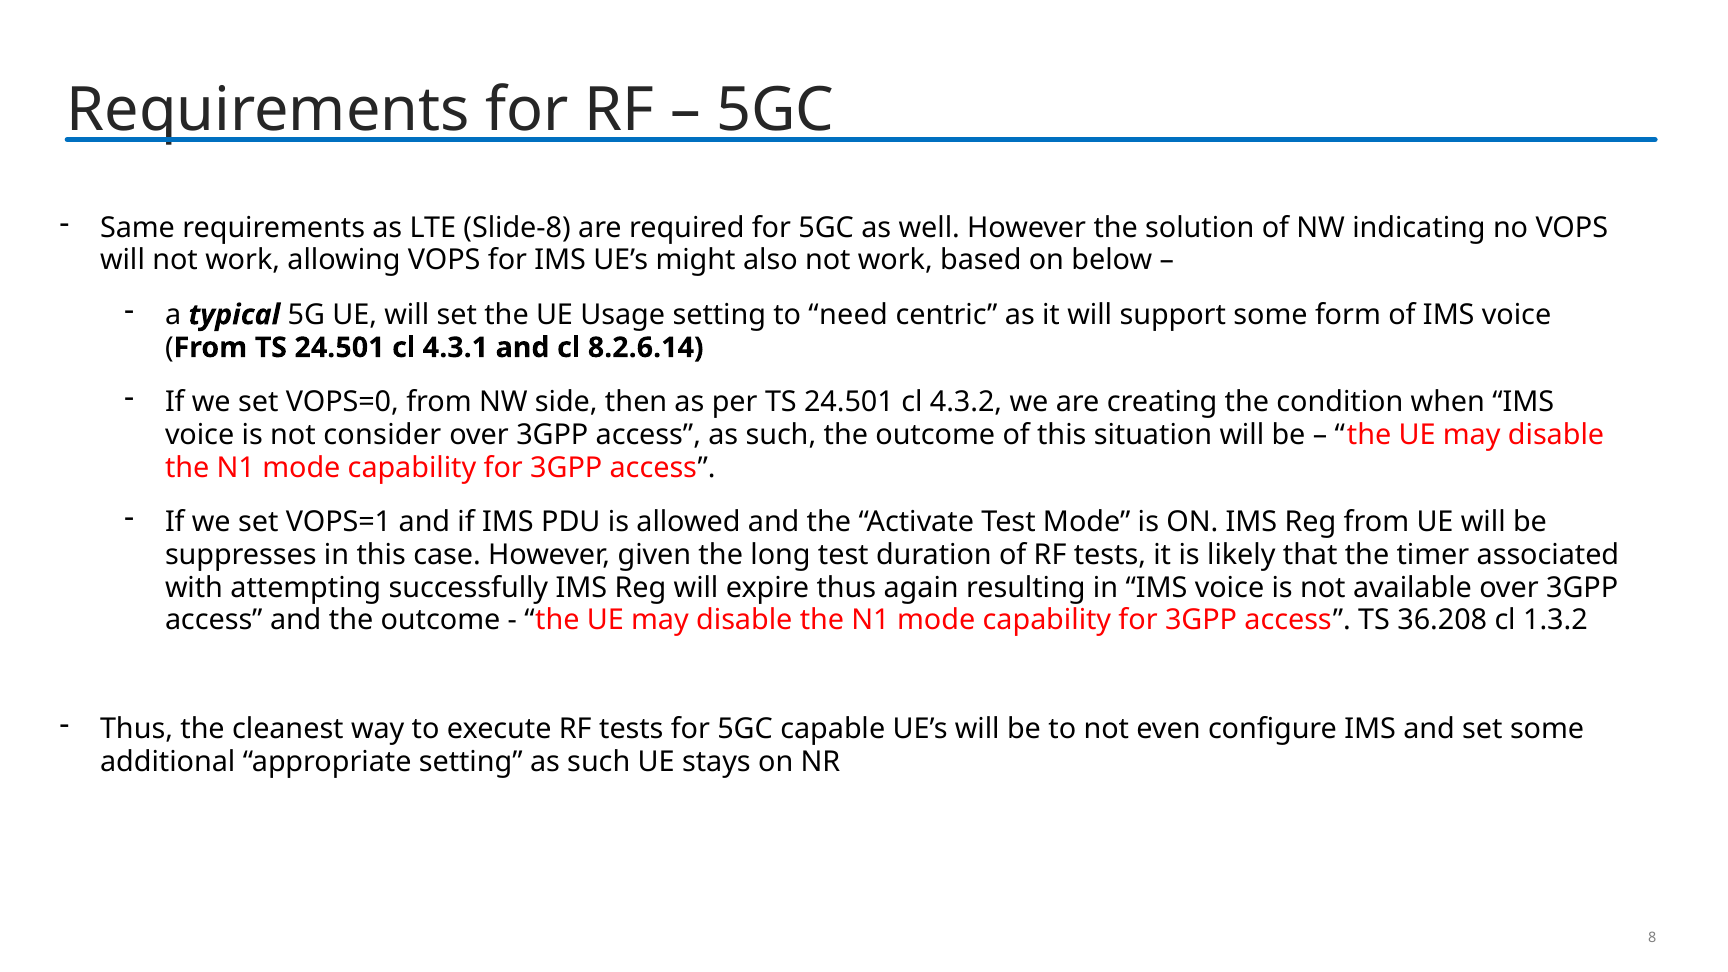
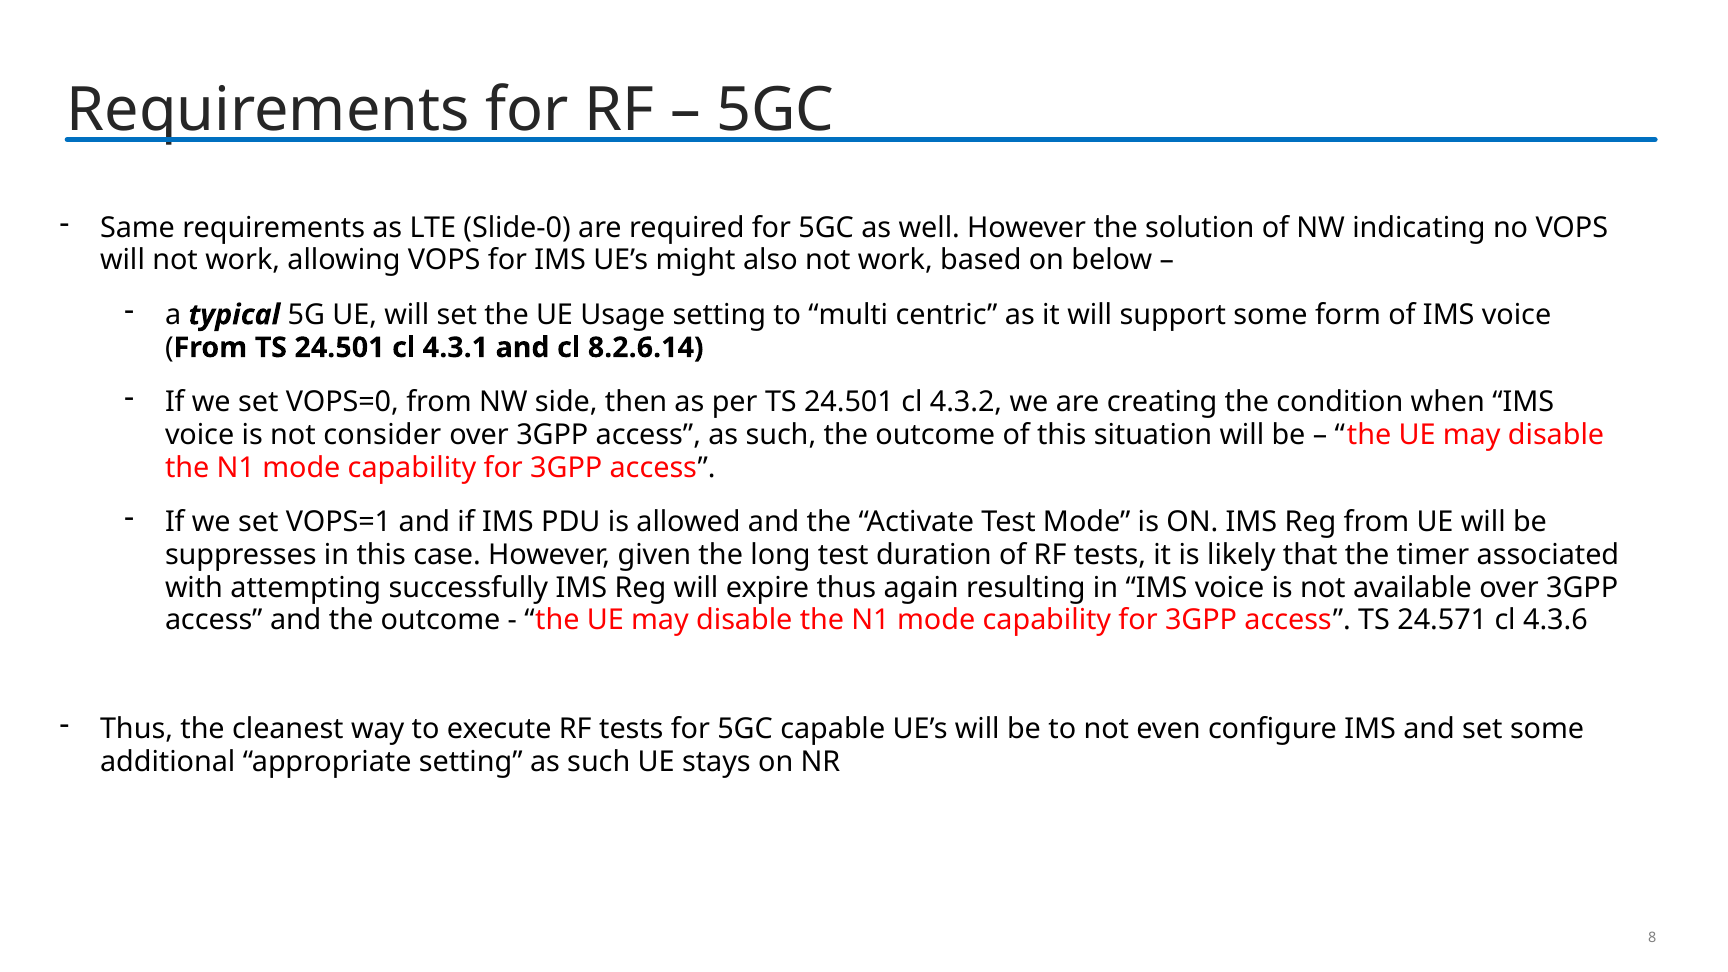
Slide-8: Slide-8 -> Slide-0
need: need -> multi
36.208: 36.208 -> 24.571
1.3.2: 1.3.2 -> 4.3.6
